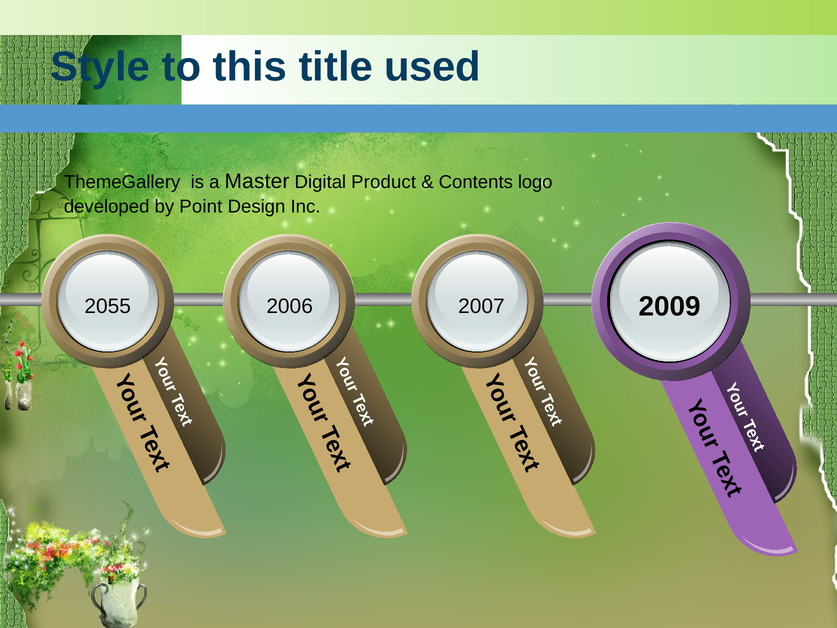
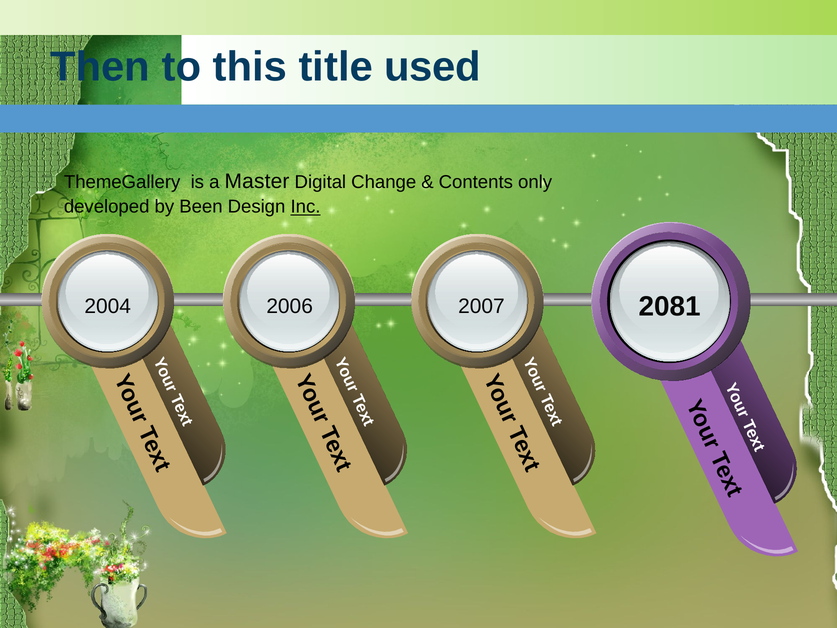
Style: Style -> Then
Product: Product -> Change
logo: logo -> only
Point: Point -> Been
Inc underline: none -> present
2055: 2055 -> 2004
2009: 2009 -> 2081
